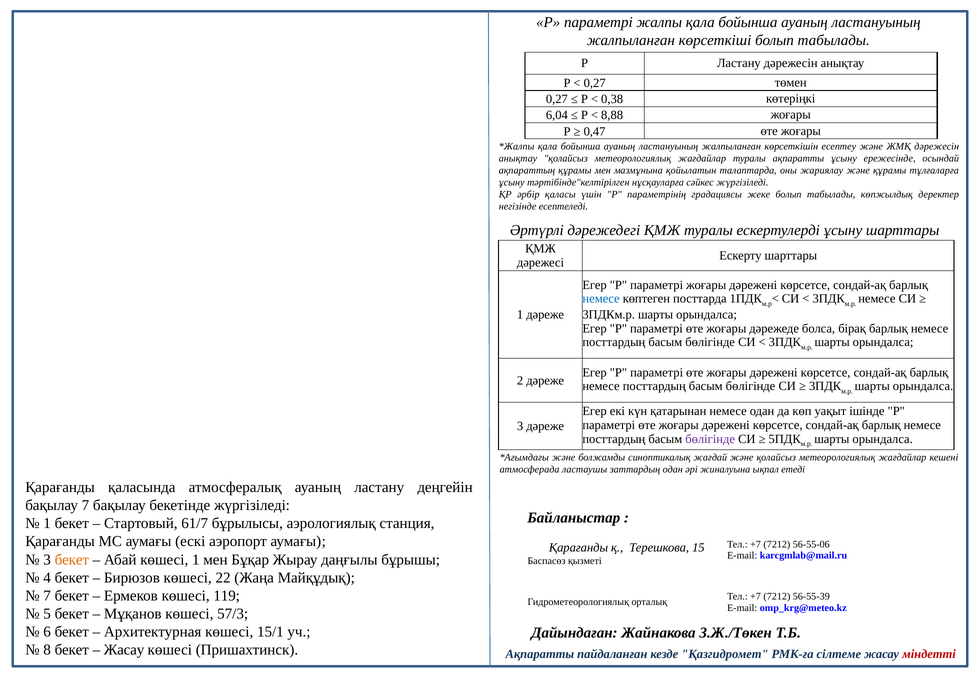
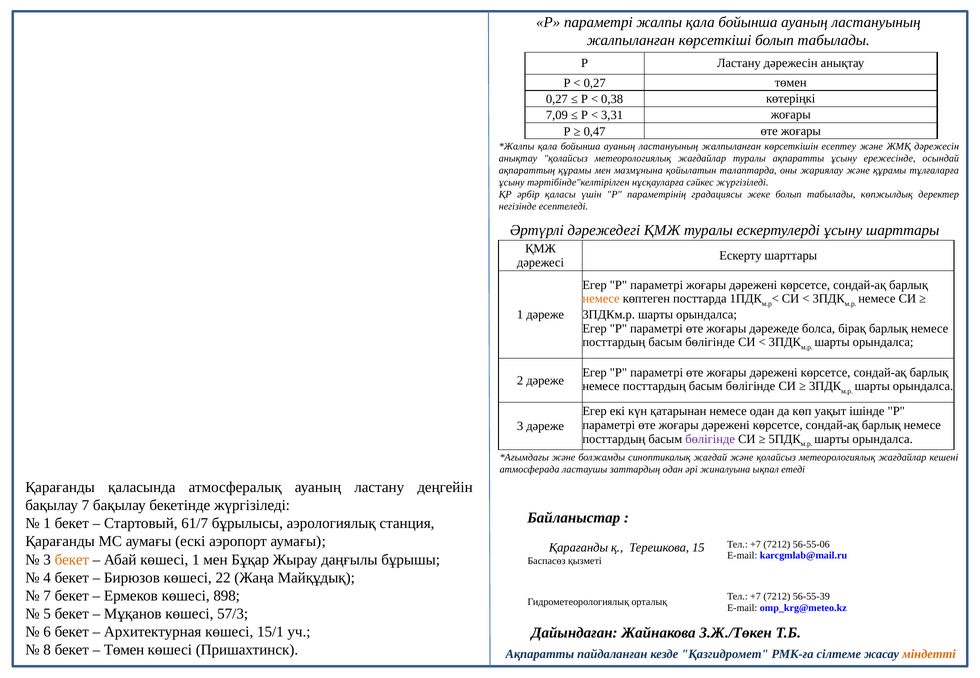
6,04: 6,04 -> 7,09
8,88: 8,88 -> 3,31
немесе at (601, 299) colour: blue -> orange
119: 119 -> 898
Жасау at (124, 650): Жасау -> Төмен
міндетті colour: red -> orange
